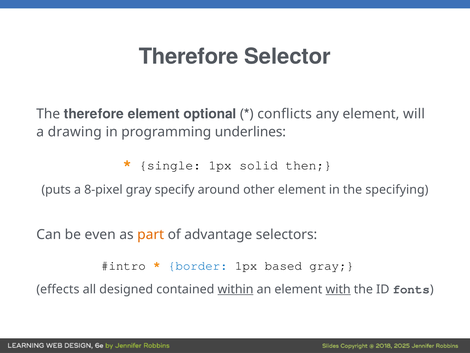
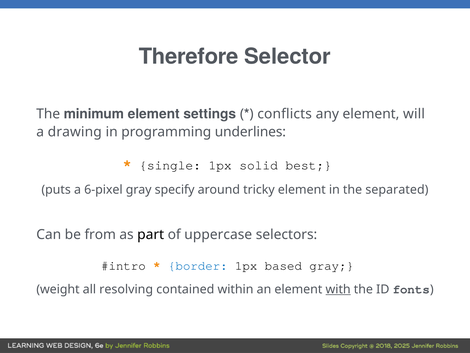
The therefore: therefore -> minimum
optional: optional -> settings
then: then -> best
8-pixel: 8-pixel -> 6-pixel
other: other -> tricky
specifying: specifying -> separated
even: even -> from
part colour: orange -> black
advantage: advantage -> uppercase
effects: effects -> weight
designed: designed -> resolving
within underline: present -> none
